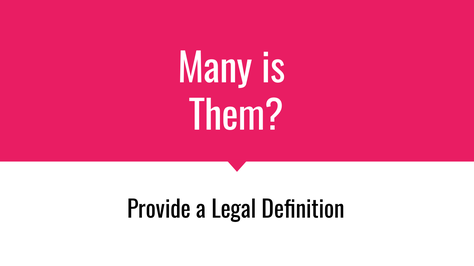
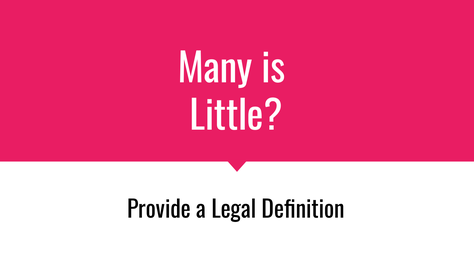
Them: Them -> Little
